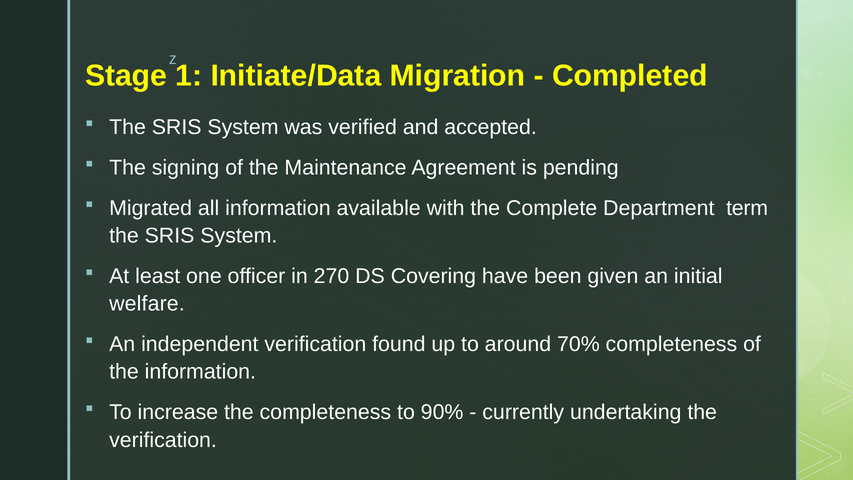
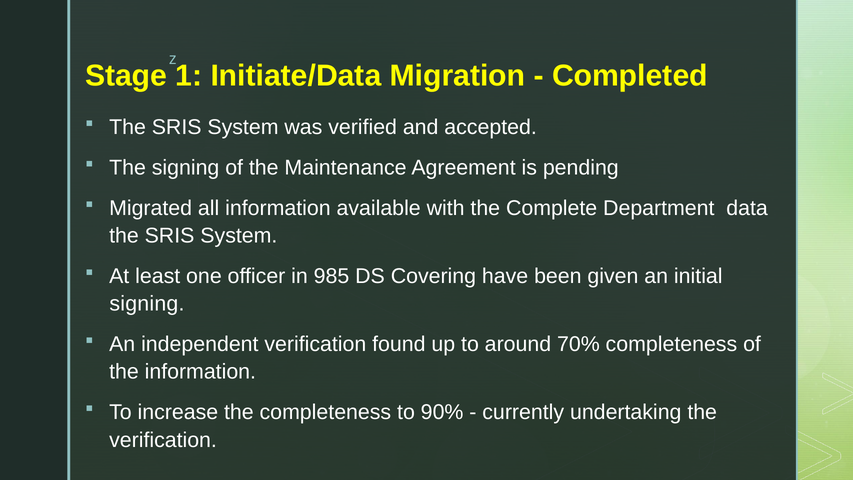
term: term -> data
270: 270 -> 985
welfare at (147, 304): welfare -> signing
